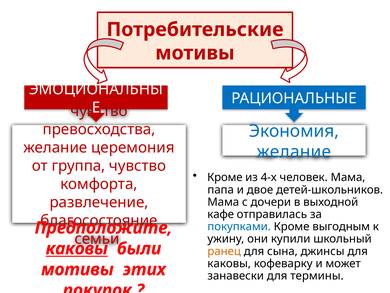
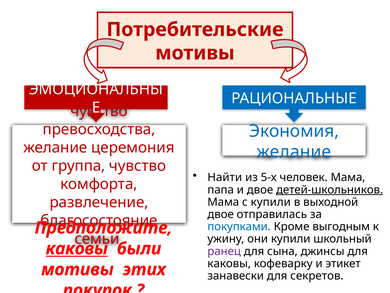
Кроме at (225, 177): Кроме -> Найти
4-х: 4-х -> 5-х
детей-школьников underline: none -> present
с дочери: дочери -> купили
кафе at (221, 214): кафе -> двое
ранец colour: orange -> purple
может: может -> этикет
термины: термины -> секретов
